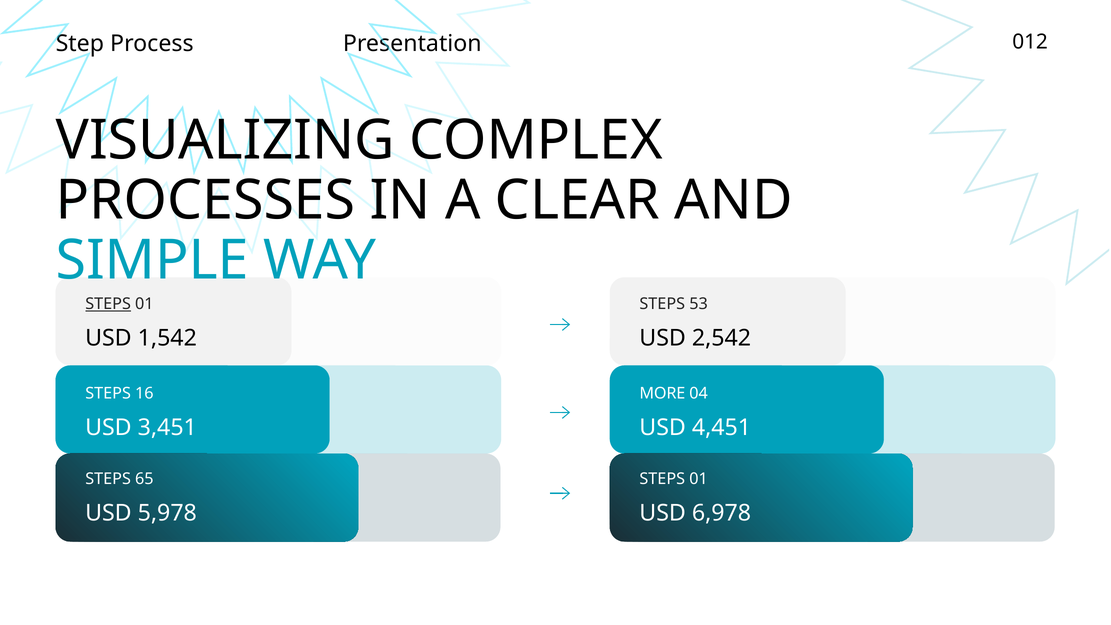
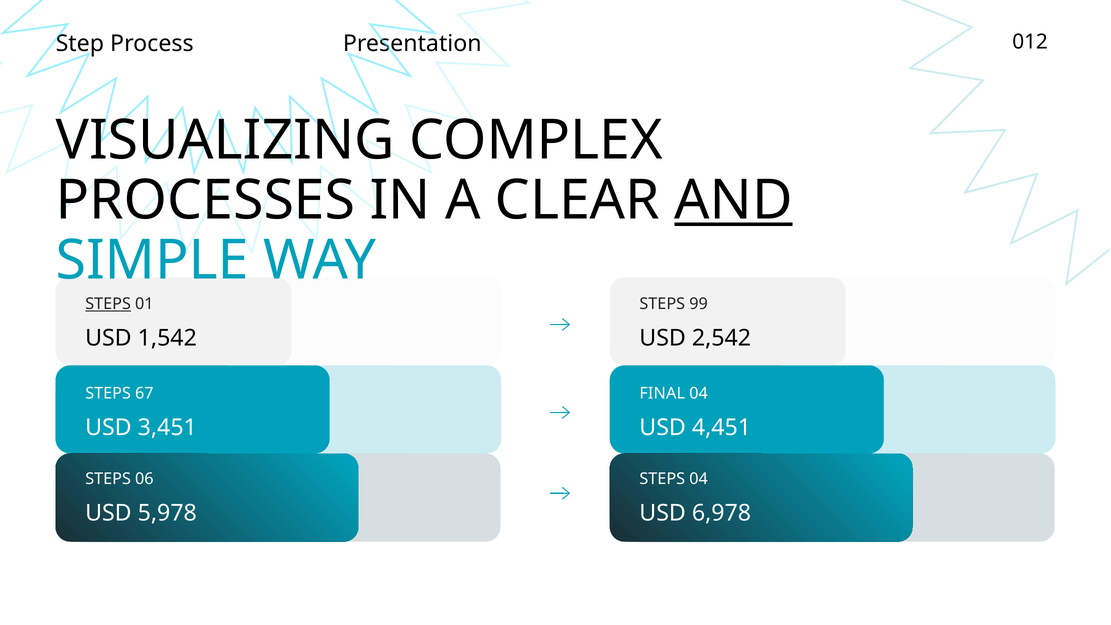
AND underline: none -> present
53: 53 -> 99
16: 16 -> 67
MORE: MORE -> FINAL
65: 65 -> 06
01 at (699, 479): 01 -> 04
